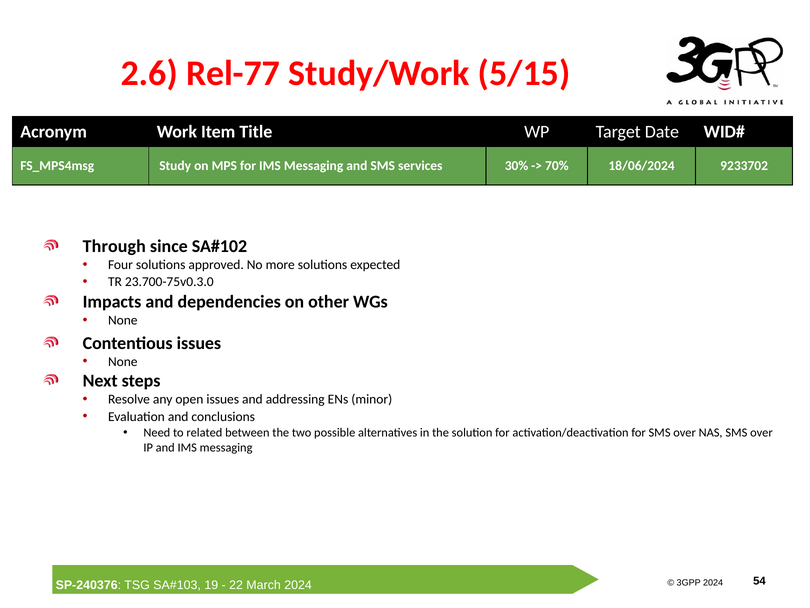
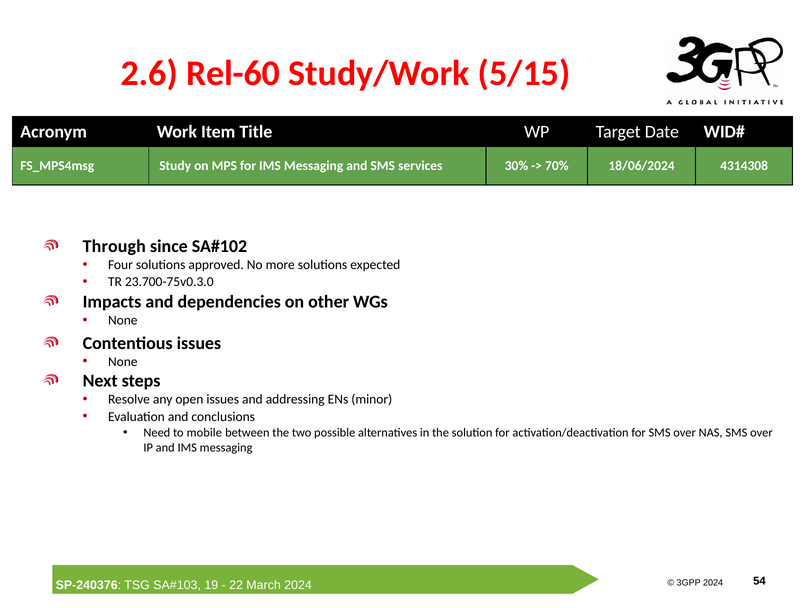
Rel-77: Rel-77 -> Rel-60
9233702: 9233702 -> 4314308
related: related -> mobile
